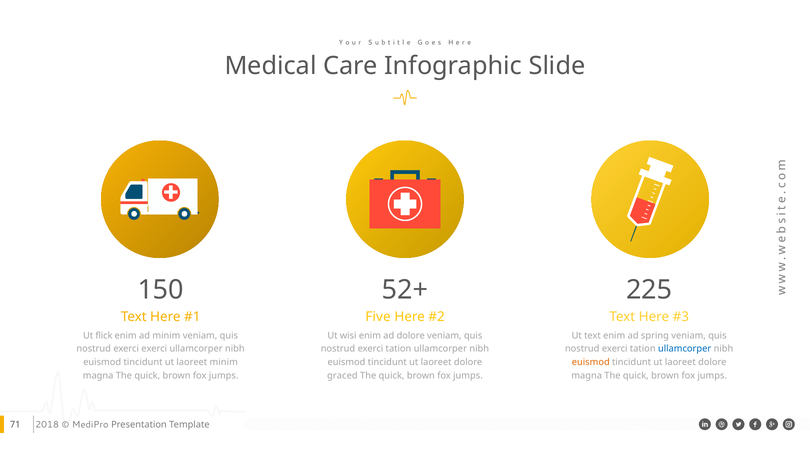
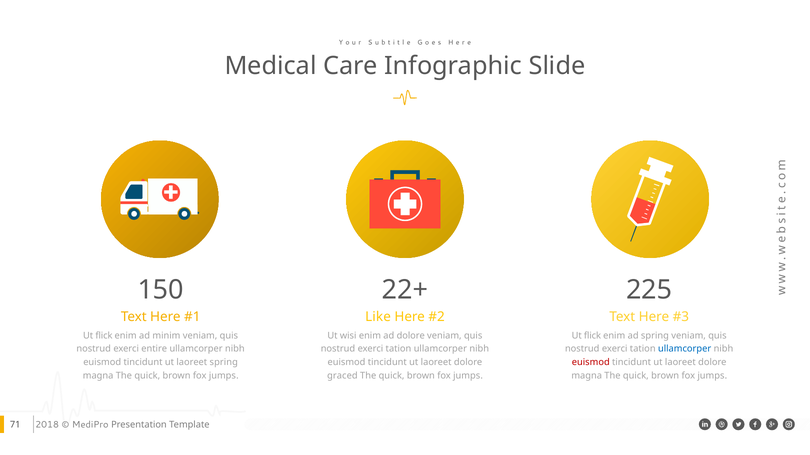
52+: 52+ -> 22+
Five: Five -> Like
text at (592, 336): text -> flick
exerci exerci: exerci -> entire
laoreet minim: minim -> spring
euismod at (591, 363) colour: orange -> red
